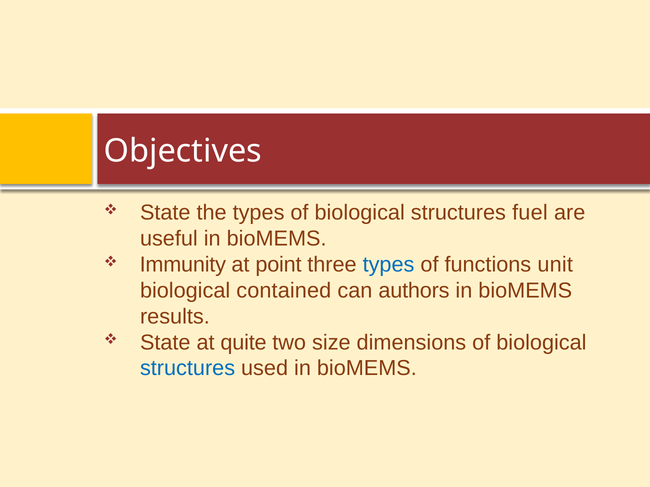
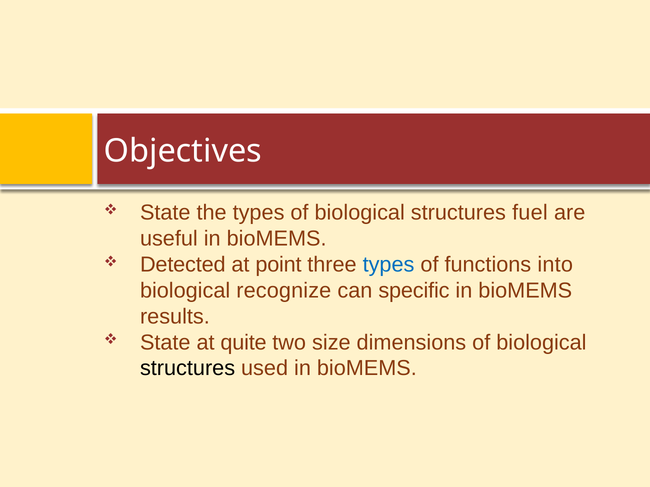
Immunity: Immunity -> Detected
unit: unit -> into
contained: contained -> recognize
authors: authors -> specific
structures at (188, 369) colour: blue -> black
